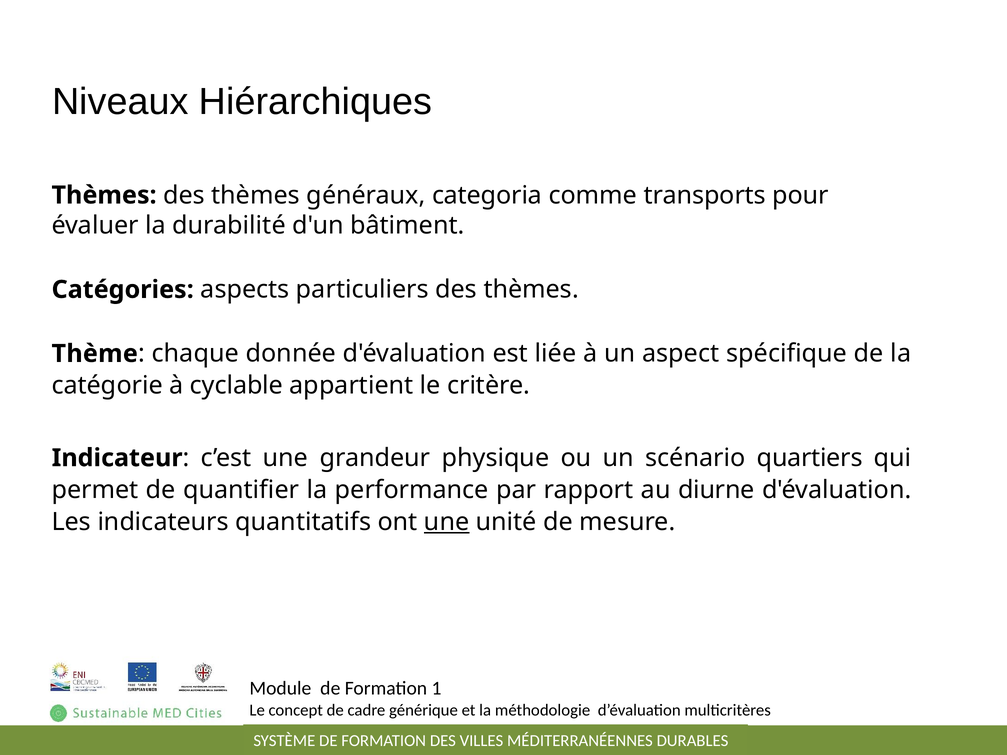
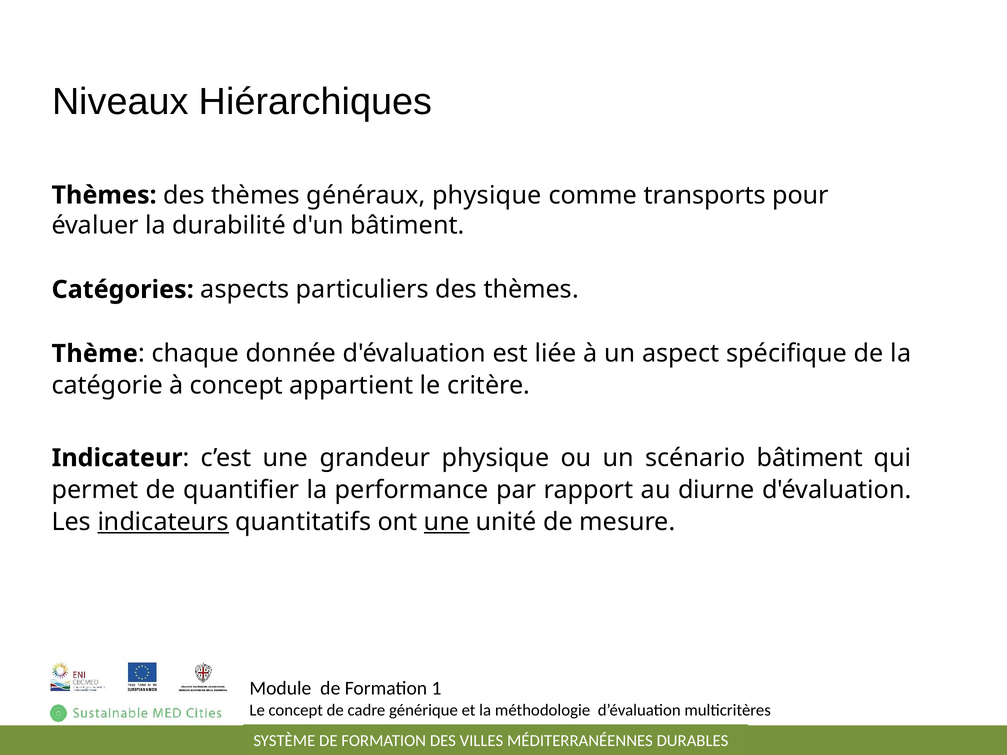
généraux categoria: categoria -> physique
à cyclable: cyclable -> concept
scénario quartiers: quartiers -> bâtiment
indicateurs underline: none -> present
